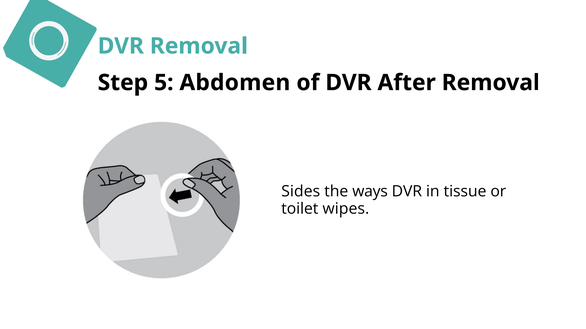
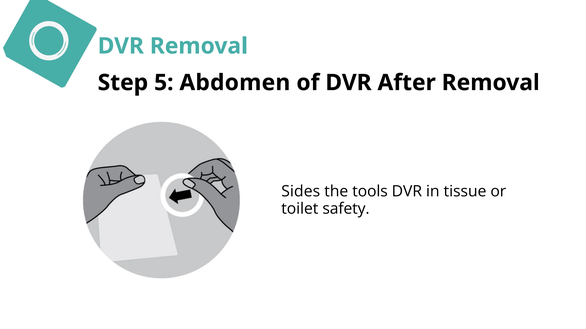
ways: ways -> tools
wipes: wipes -> safety
